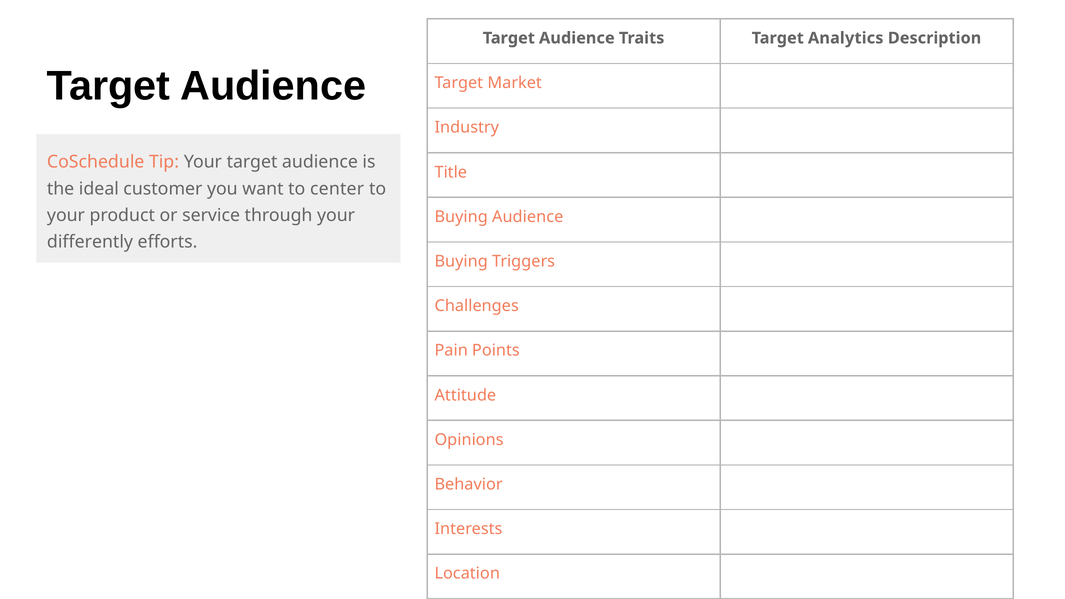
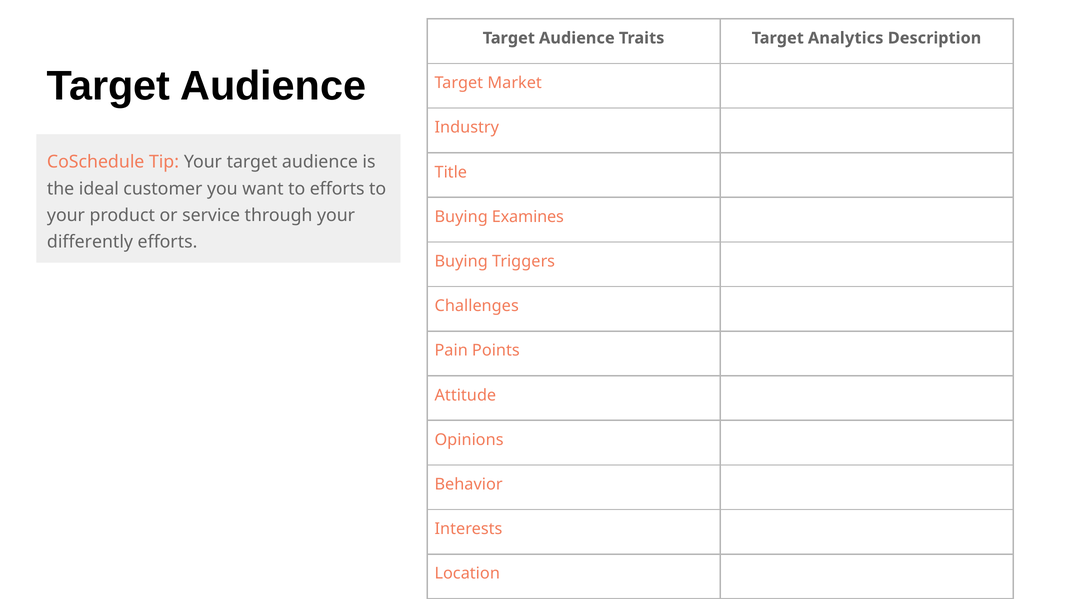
to center: center -> efforts
Buying Audience: Audience -> Examines
